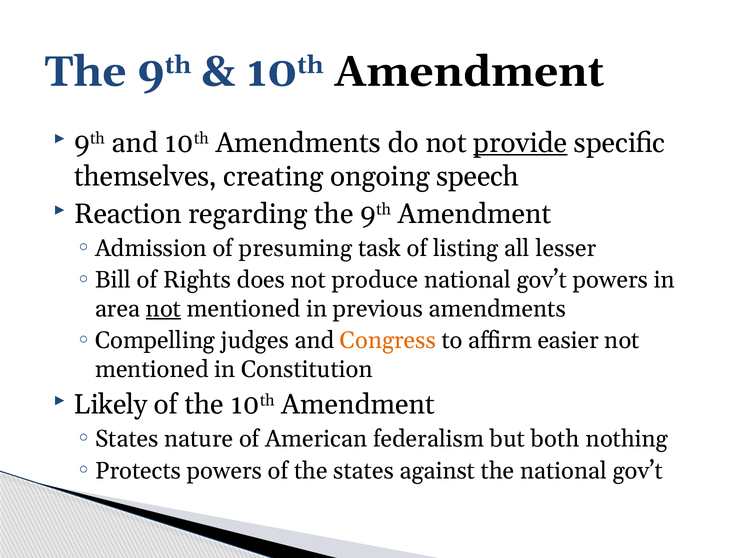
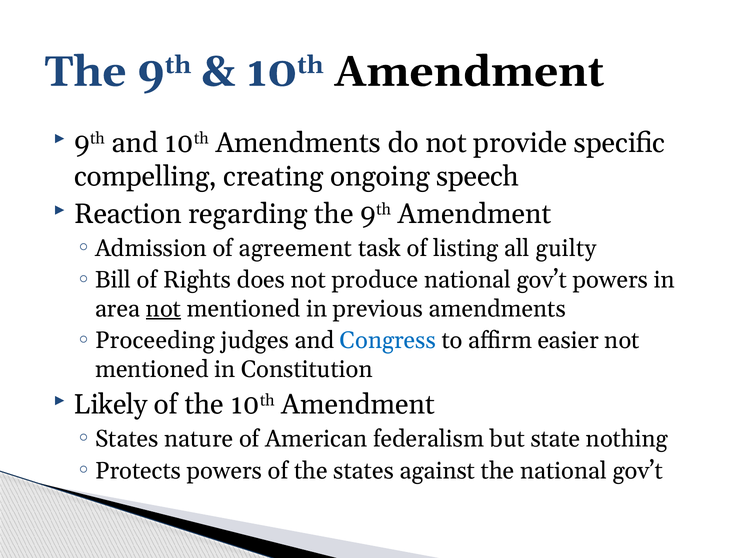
provide underline: present -> none
themselves: themselves -> compelling
presuming: presuming -> agreement
lesser: lesser -> guilty
Compelling: Compelling -> Proceeding
Congress colour: orange -> blue
both: both -> state
